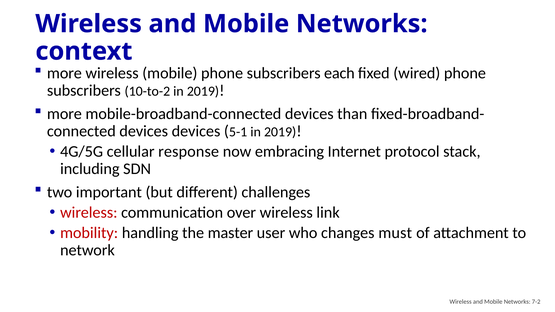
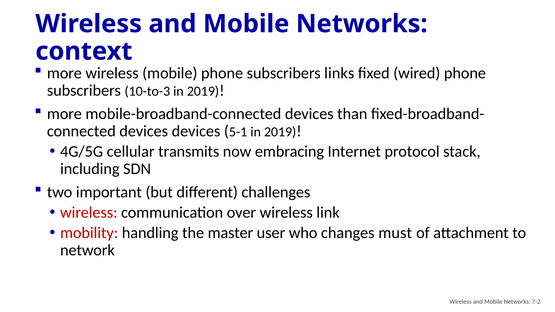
each: each -> links
10-to-2: 10-to-2 -> 10-to-3
response: response -> transmits
